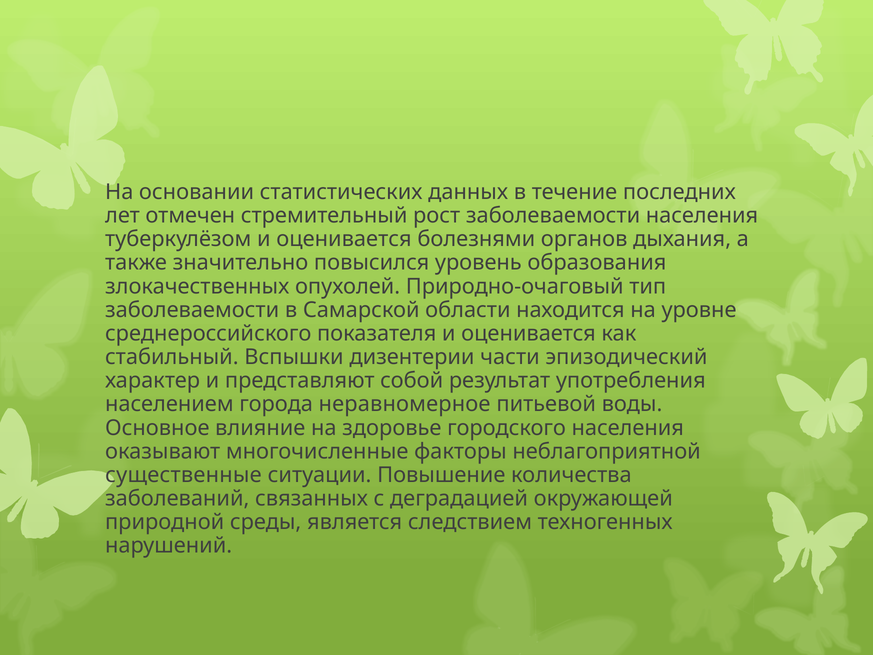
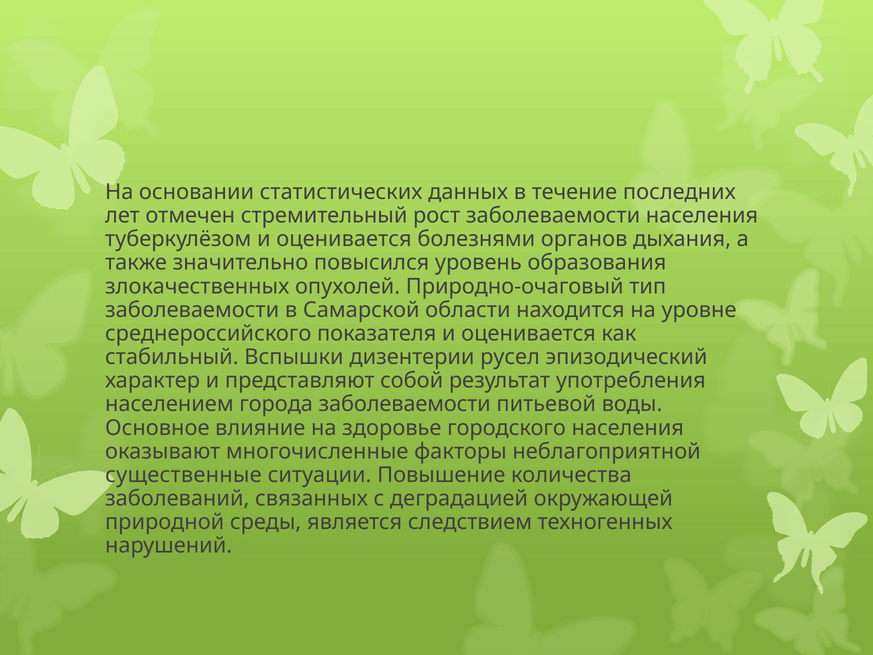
части: части -> русел
города неравномерное: неравномерное -> заболеваемости
